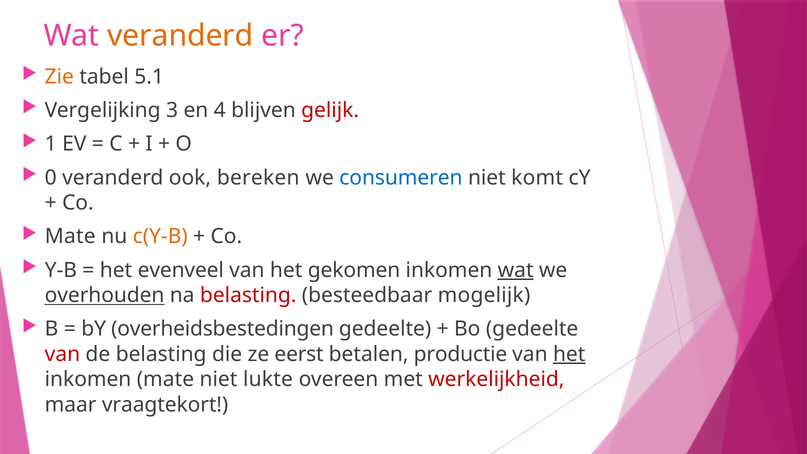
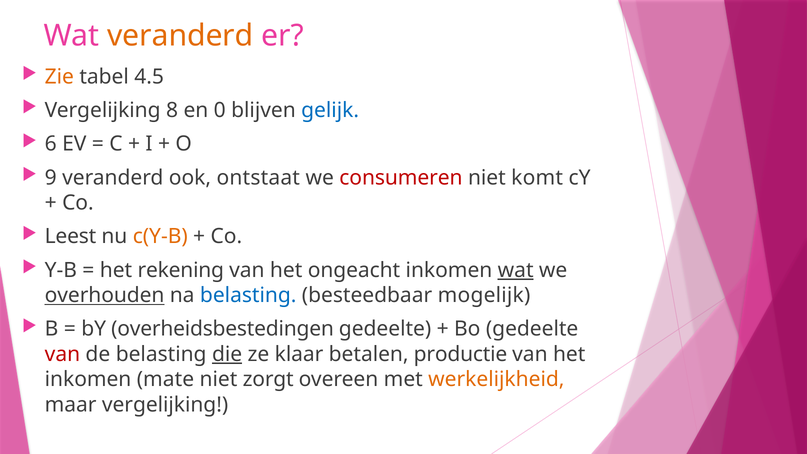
5.1: 5.1 -> 4.5
3: 3 -> 8
4: 4 -> 0
gelijk colour: red -> blue
1: 1 -> 6
0: 0 -> 9
bereken: bereken -> ontstaat
consumeren colour: blue -> red
Mate at (70, 236): Mate -> Leest
evenveel: evenveel -> rekening
gekomen: gekomen -> ongeacht
belasting at (248, 295) colour: red -> blue
die underline: none -> present
eerst: eerst -> klaar
het at (569, 354) underline: present -> none
lukte: lukte -> zorgt
werkelijkheid colour: red -> orange
maar vraagtekort: vraagtekort -> vergelijking
